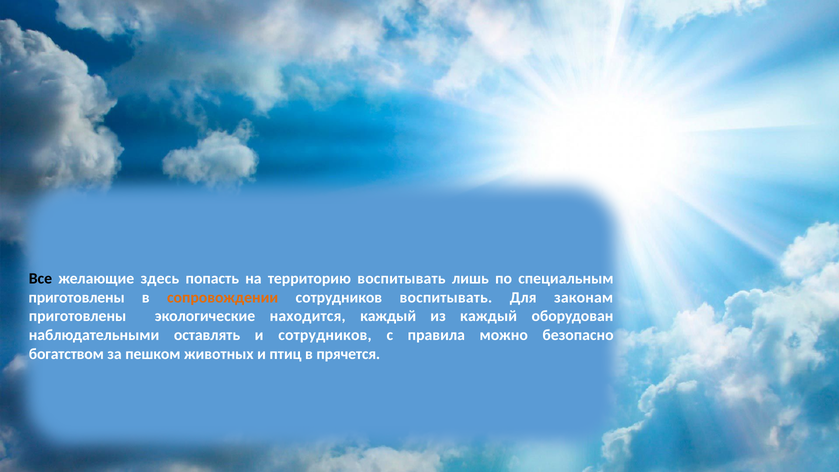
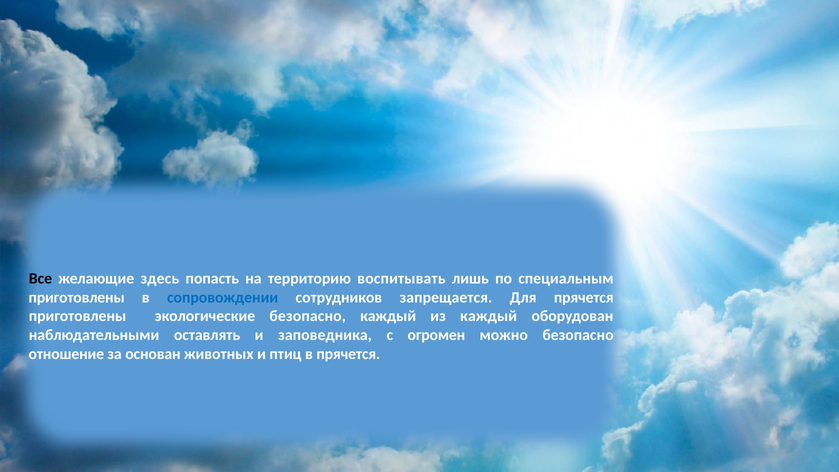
сопровождении colour: orange -> blue
сотрудников воспитывать: воспитывать -> запрещается
Для законам: законам -> прячется
экологические находится: находится -> безопасно
и сотрудников: сотрудников -> заповедника
правила: правила -> огромен
богатством: богатством -> отношение
пешком: пешком -> основан
